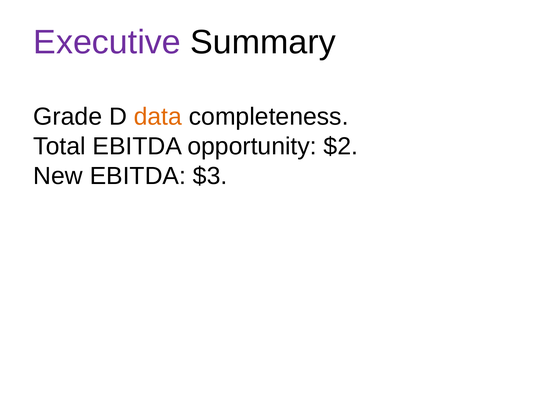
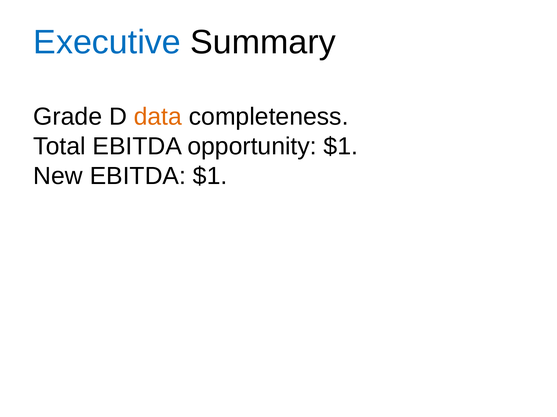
Executive colour: purple -> blue
opportunity $2: $2 -> $1
EBITDA $3: $3 -> $1
